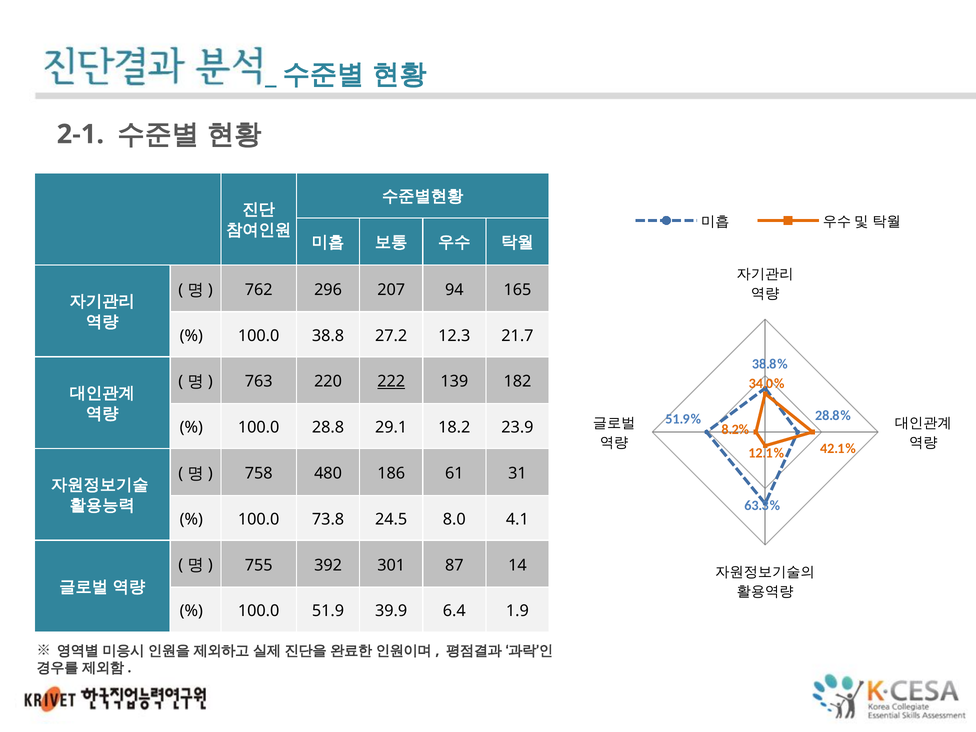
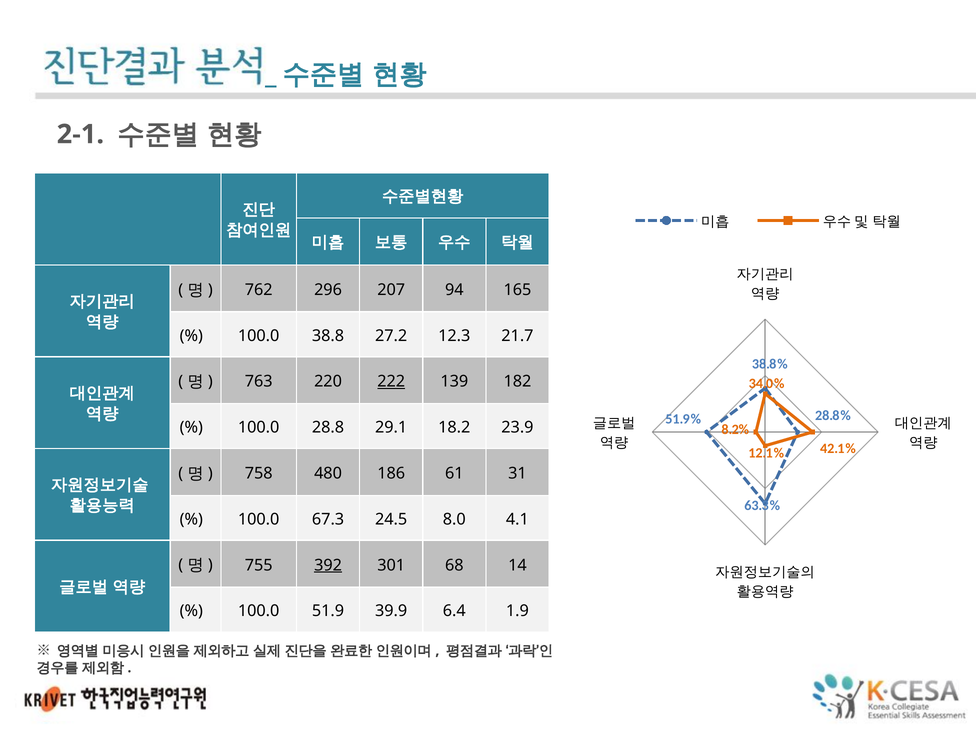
73.8: 73.8 -> 67.3
392 underline: none -> present
87: 87 -> 68
